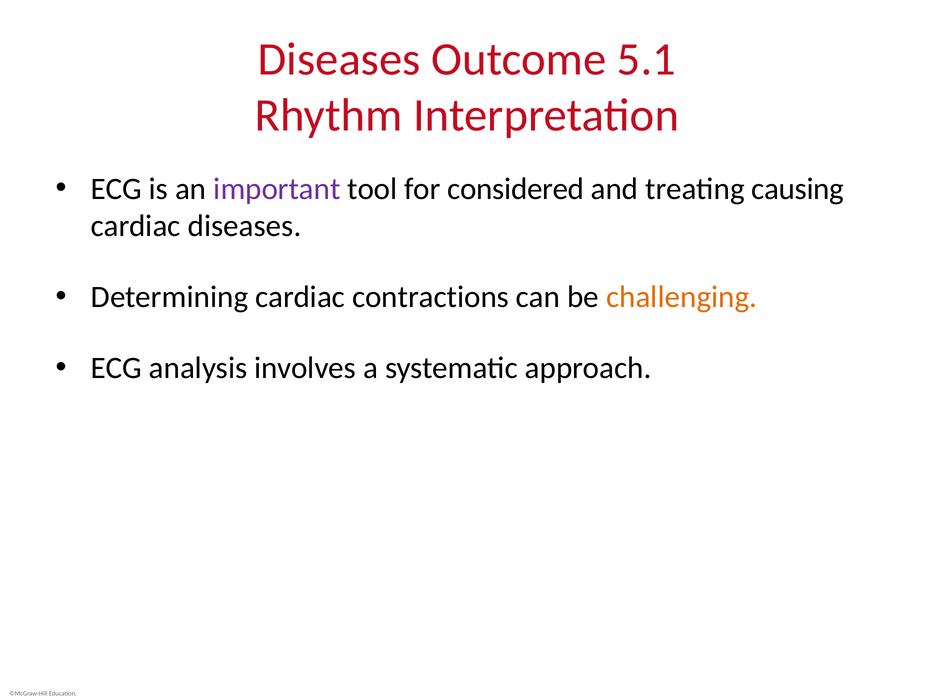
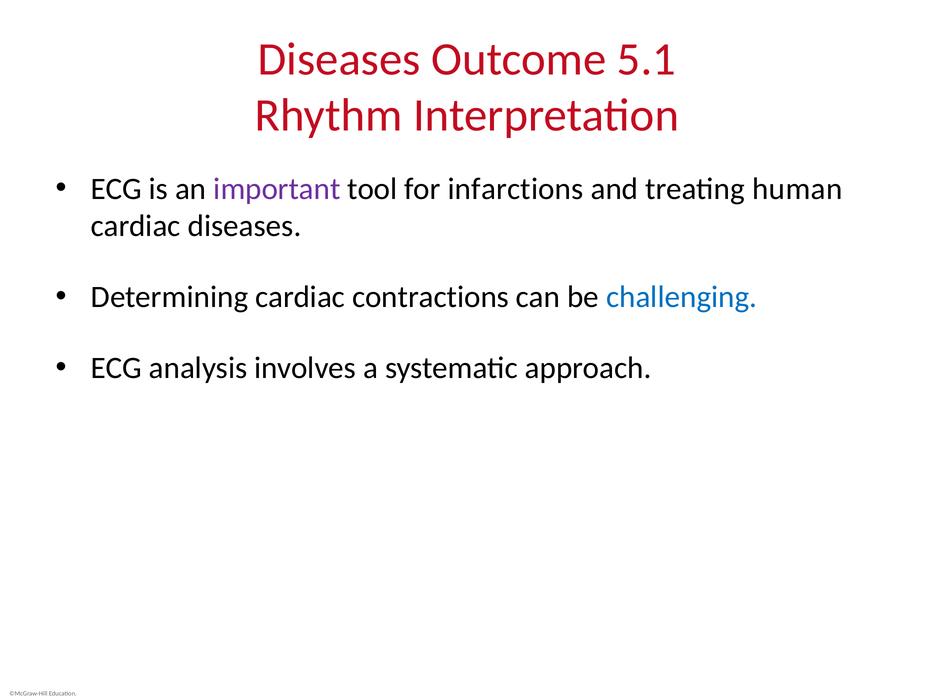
considered: considered -> infarctions
causing: causing -> human
challenging colour: orange -> blue
